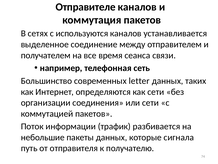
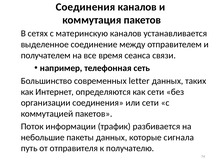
Отправителе at (86, 7): Отправителе -> Соединения
используются: используются -> материнскую
